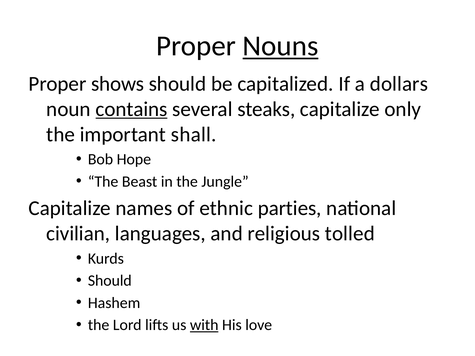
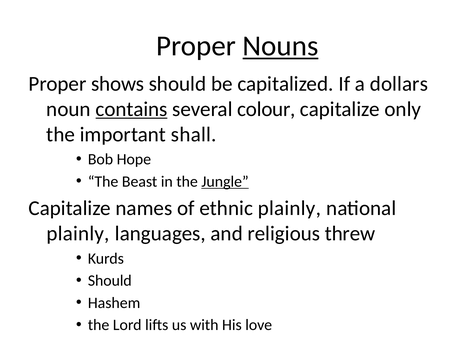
steaks: steaks -> colour
Jungle underline: none -> present
ethnic parties: parties -> plainly
civilian at (78, 234): civilian -> plainly
tolled: tolled -> threw
with underline: present -> none
